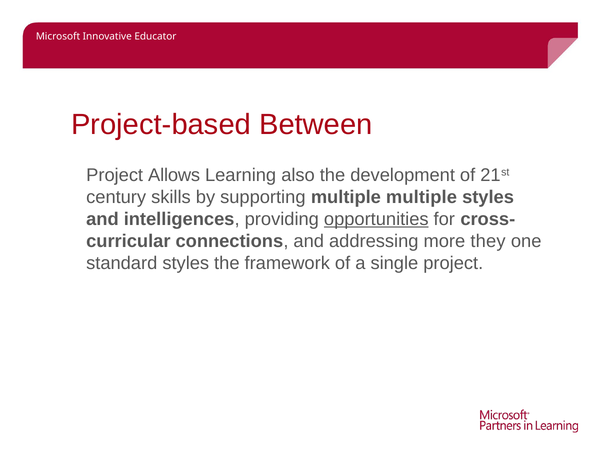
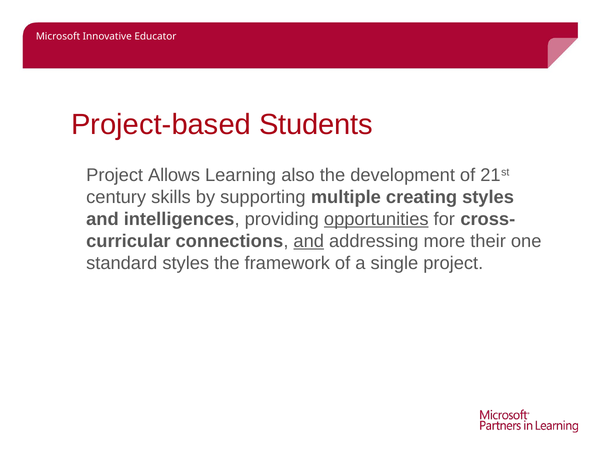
Between: Between -> Students
multiple multiple: multiple -> creating
and at (309, 241) underline: none -> present
they: they -> their
